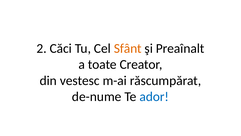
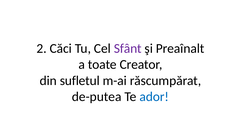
Sfânt colour: orange -> purple
vestesc: vestesc -> sufletul
de-nume: de-nume -> de-putea
